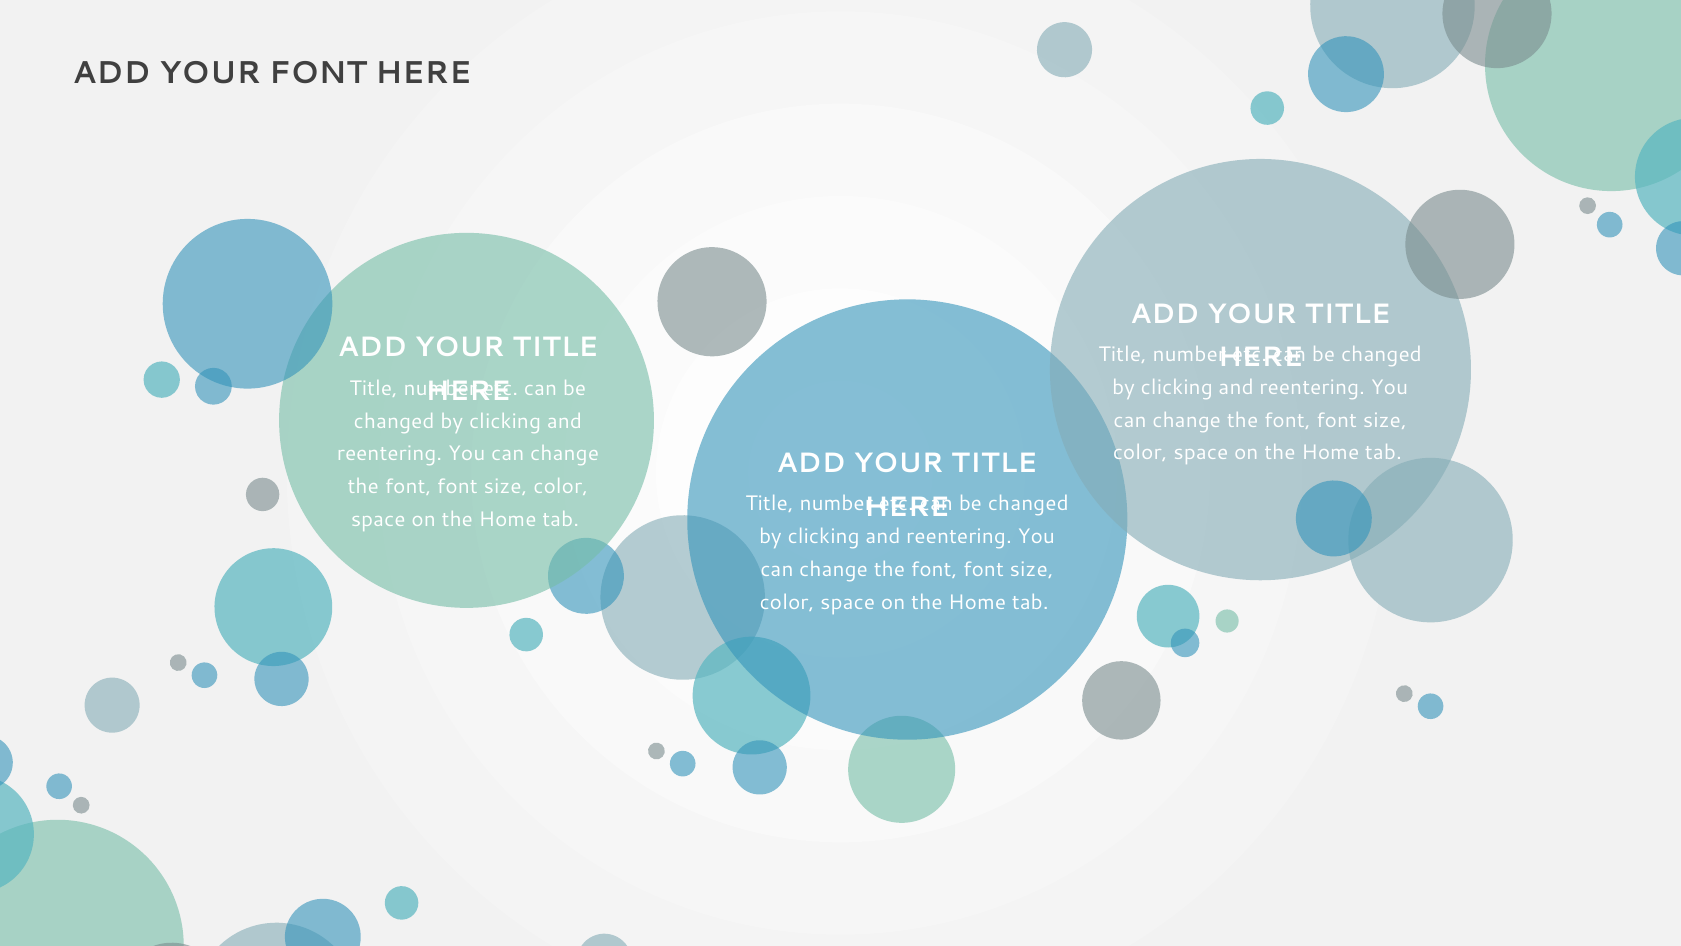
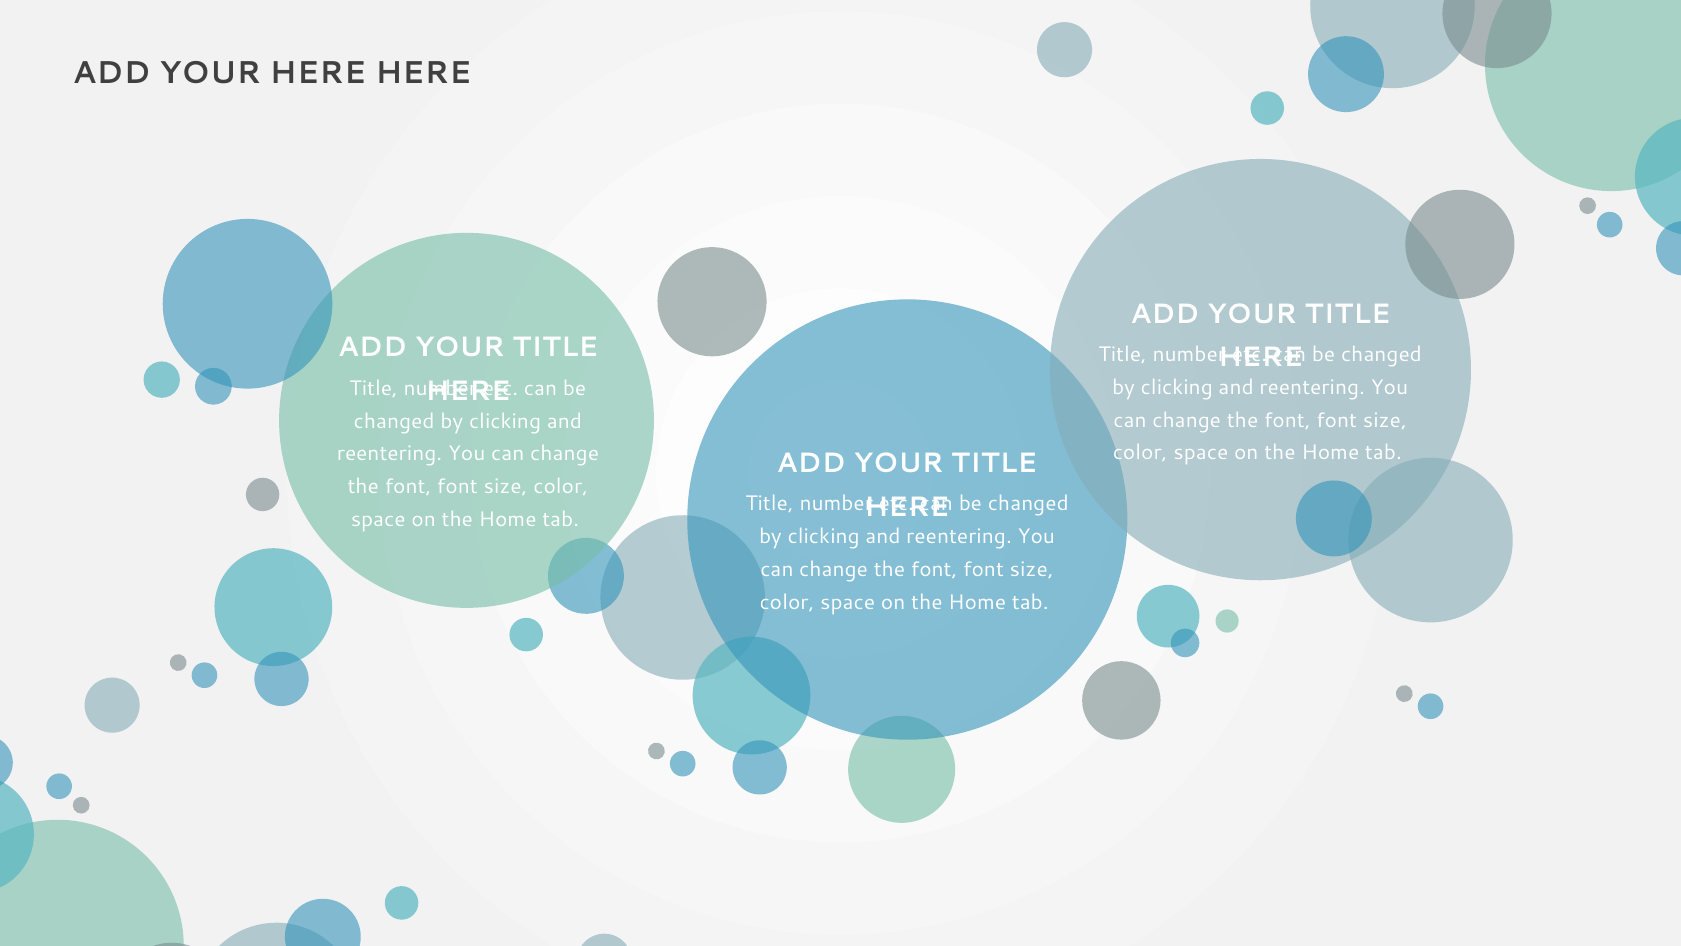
YOUR FONT: FONT -> HERE
